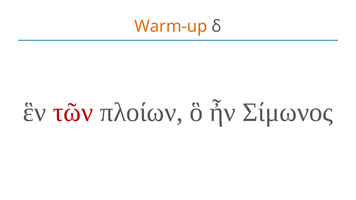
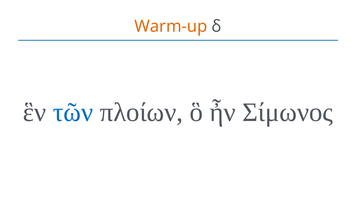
τῶν colour: red -> blue
